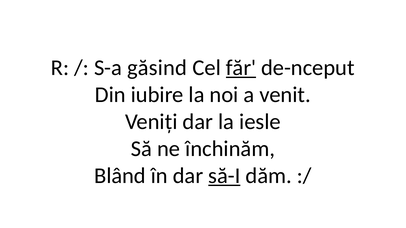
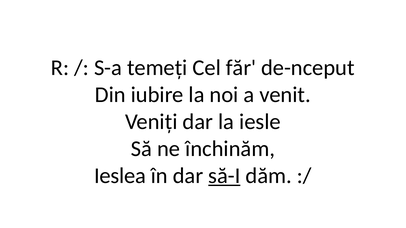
găsind: găsind -> temeți
făr underline: present -> none
Blând: Blând -> Ieslea
